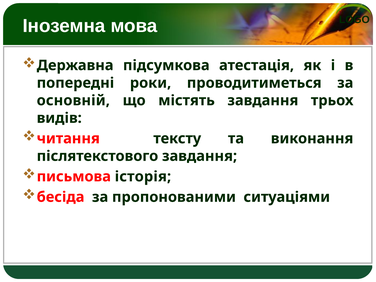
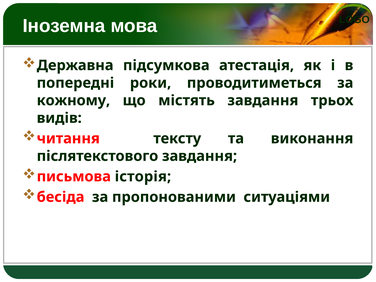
основній: основній -> кожному
